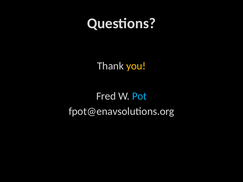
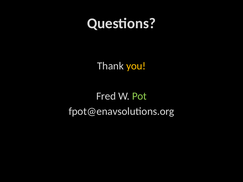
Pot colour: light blue -> light green
